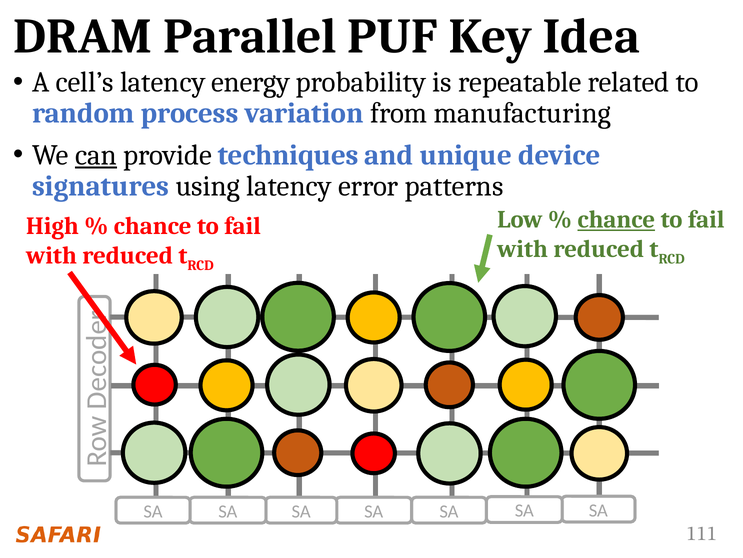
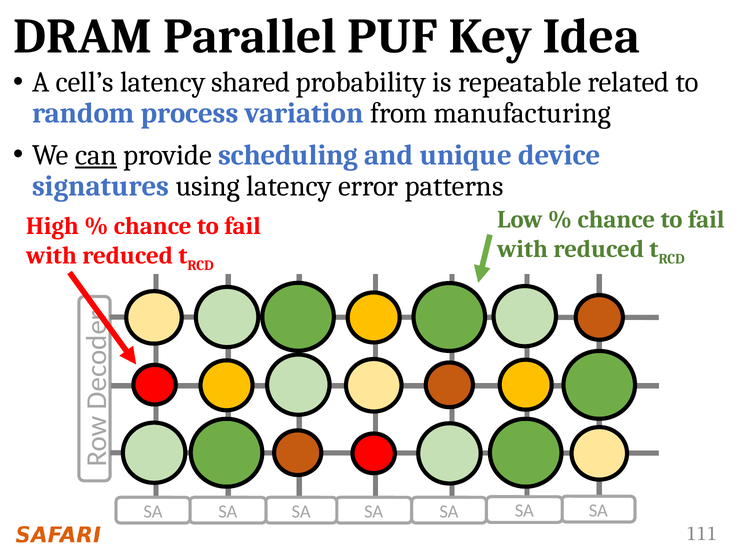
energy: energy -> shared
techniques: techniques -> scheduling
chance at (616, 219) underline: present -> none
